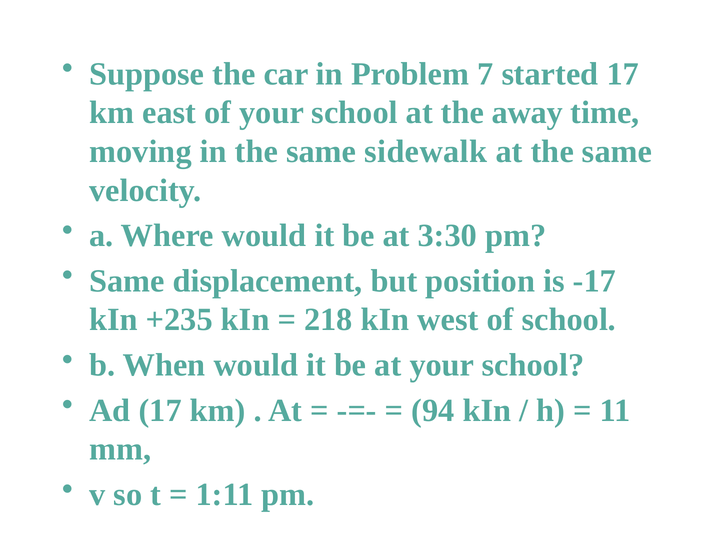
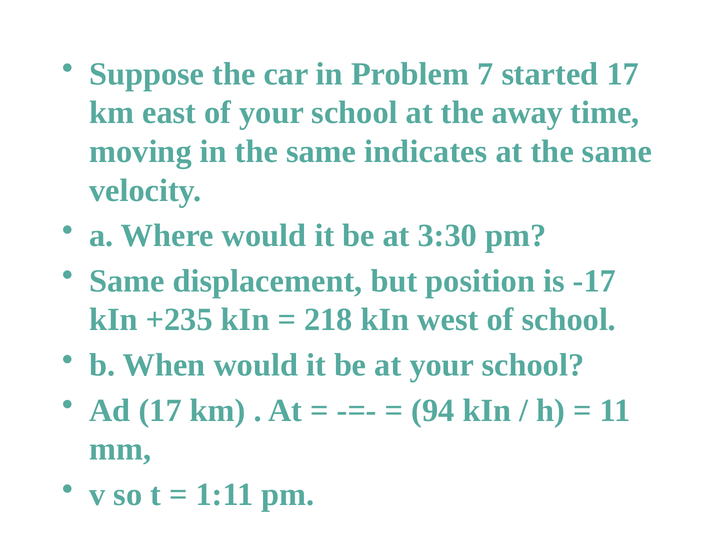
sidewalk: sidewalk -> indicates
